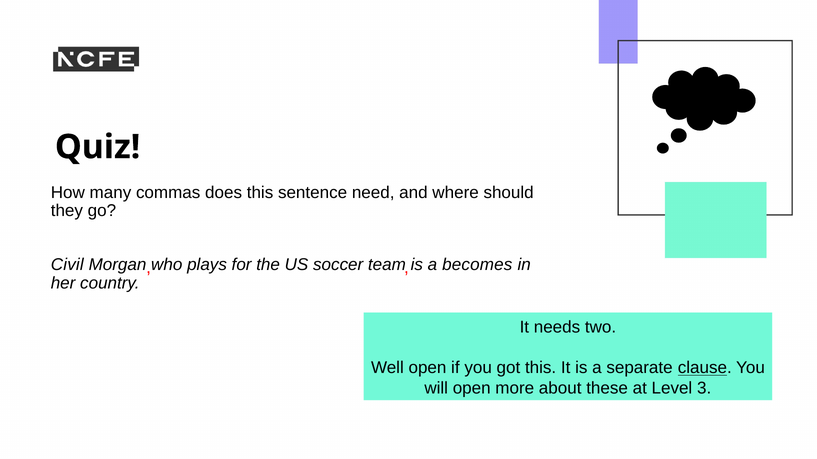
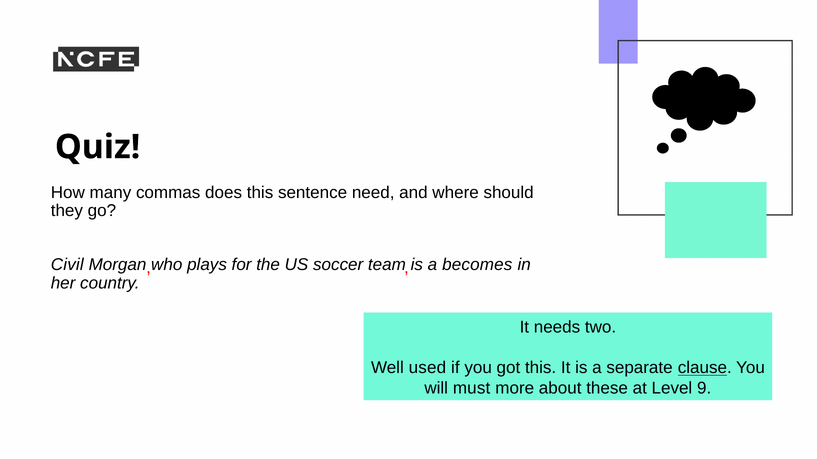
Well open: open -> used
will open: open -> must
3: 3 -> 9
